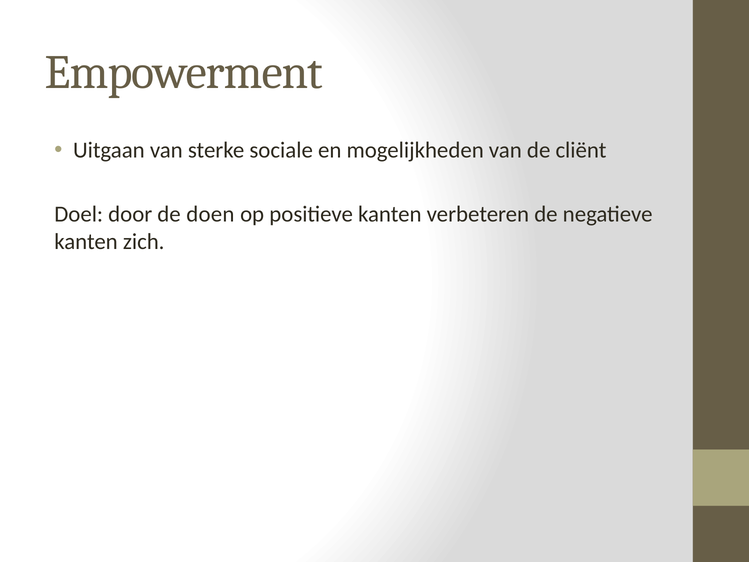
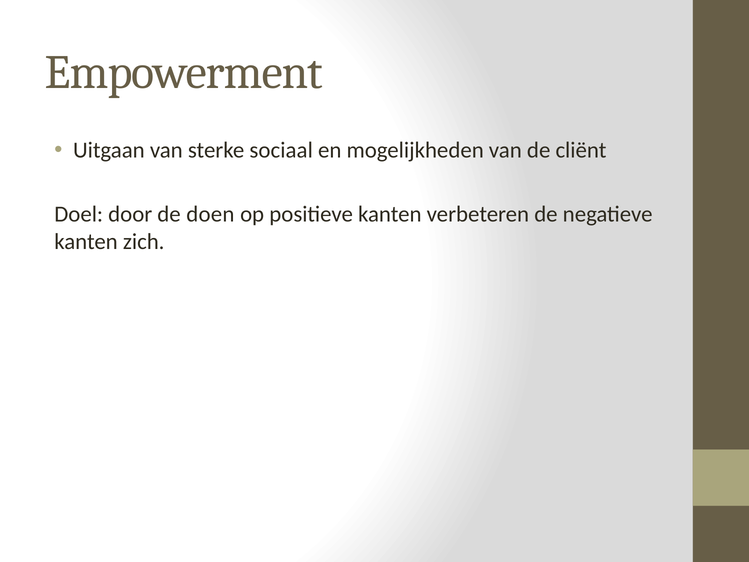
sociale: sociale -> sociaal
